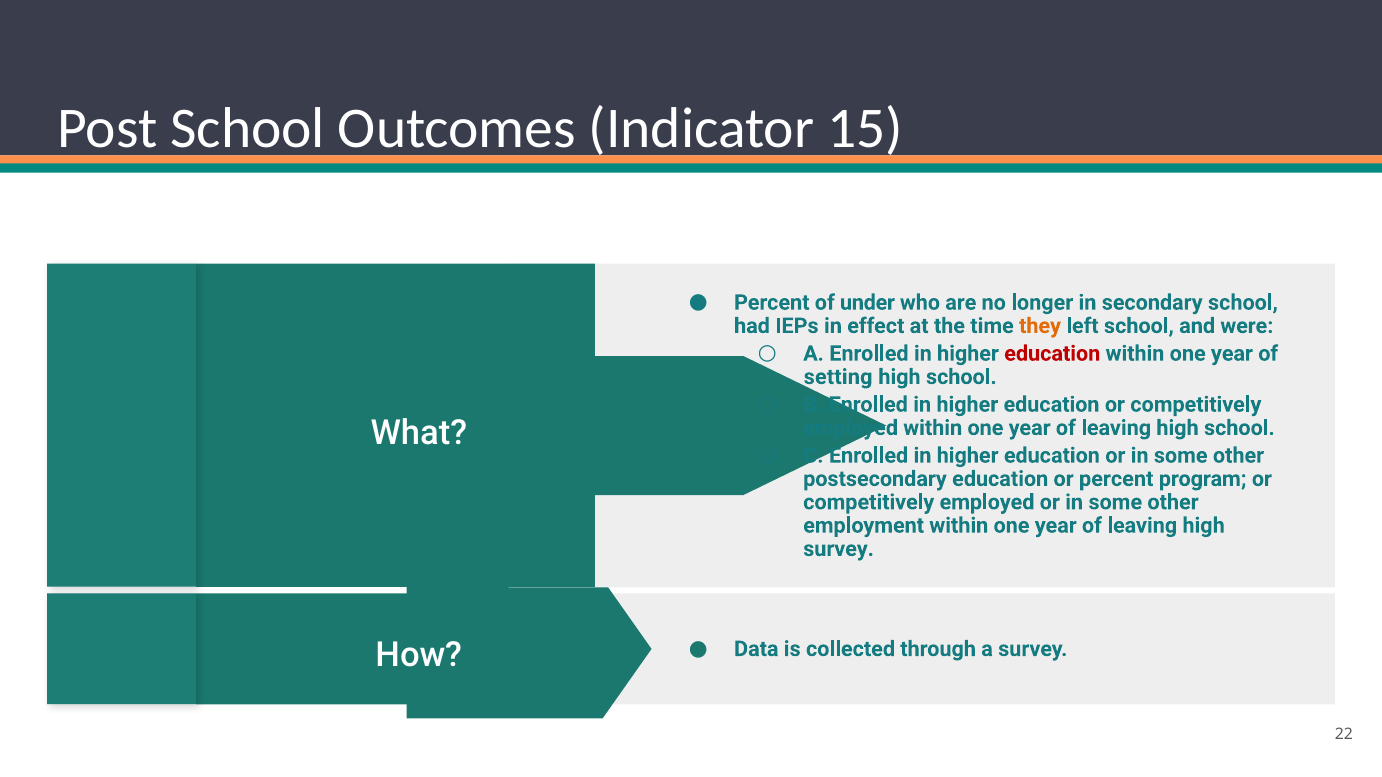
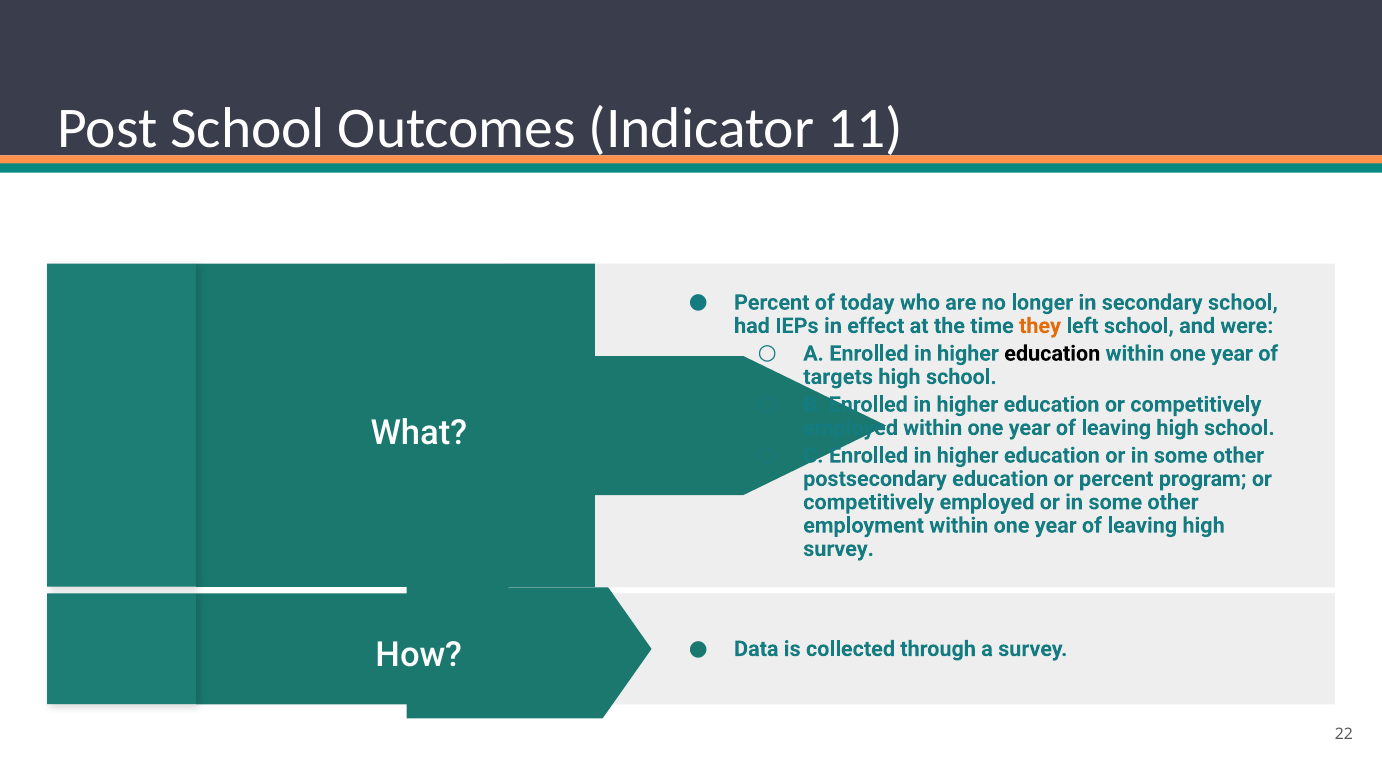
15: 15 -> 11
under: under -> today
education at (1052, 354) colour: red -> black
setting: setting -> targets
